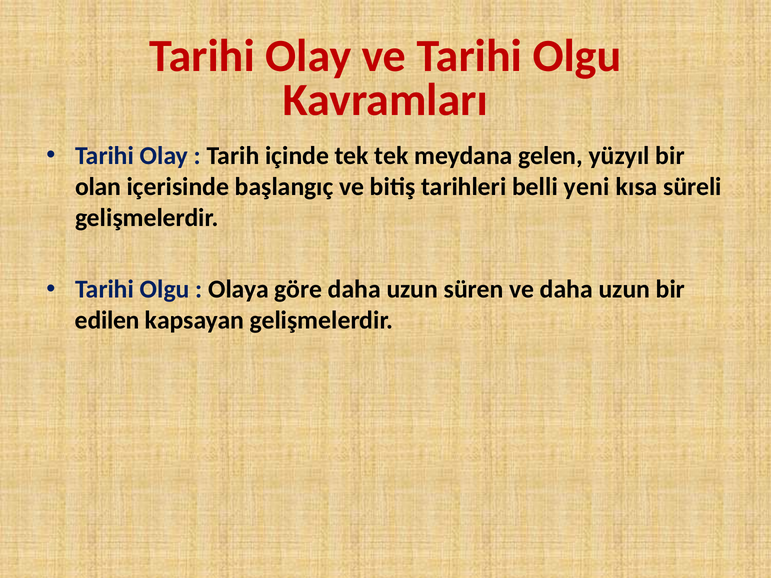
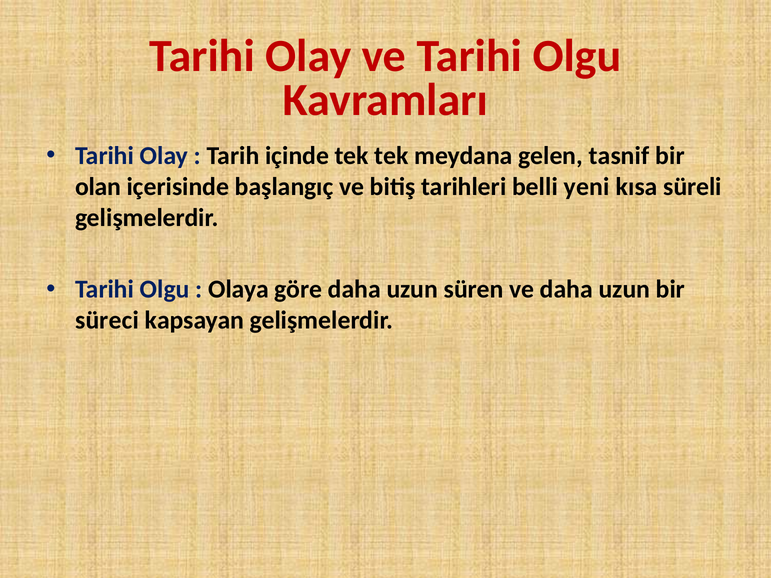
yüzyıl: yüzyıl -> tasnif
edilen: edilen -> süreci
